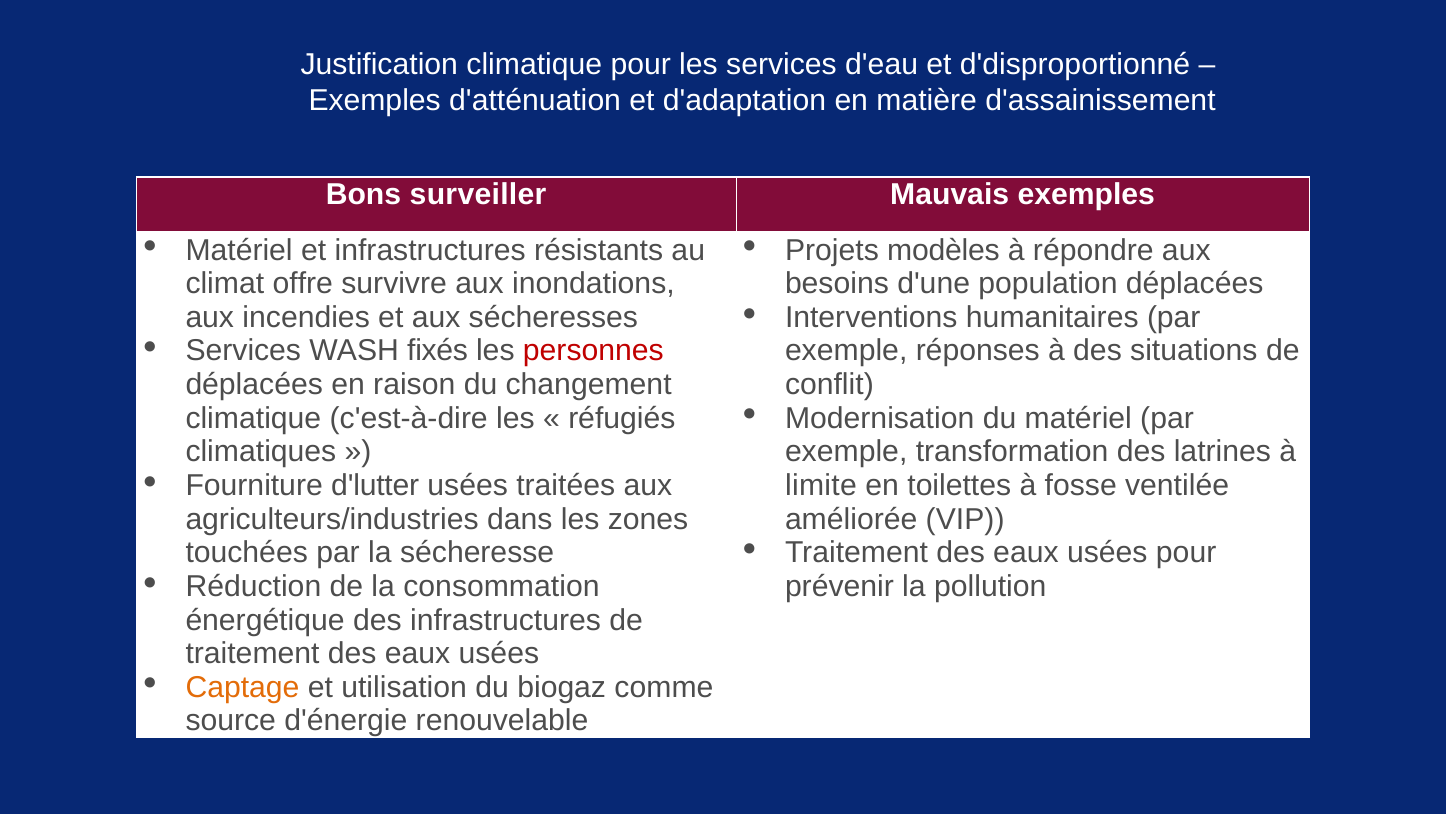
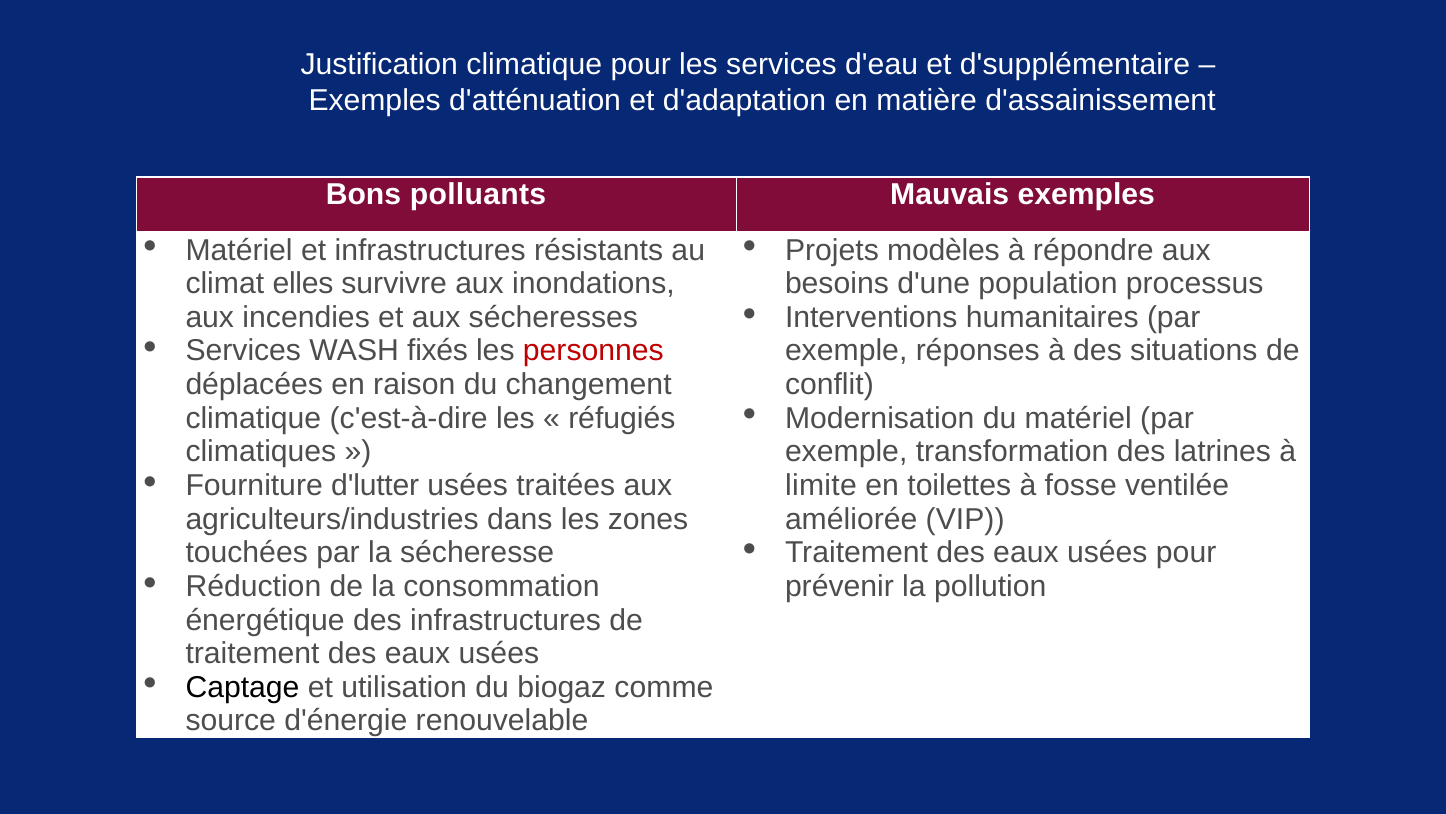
d'disproportionné: d'disproportionné -> d'supplémentaire
surveiller: surveiller -> polluants
offre: offre -> elles
population déplacées: déplacées -> processus
Captage colour: orange -> black
